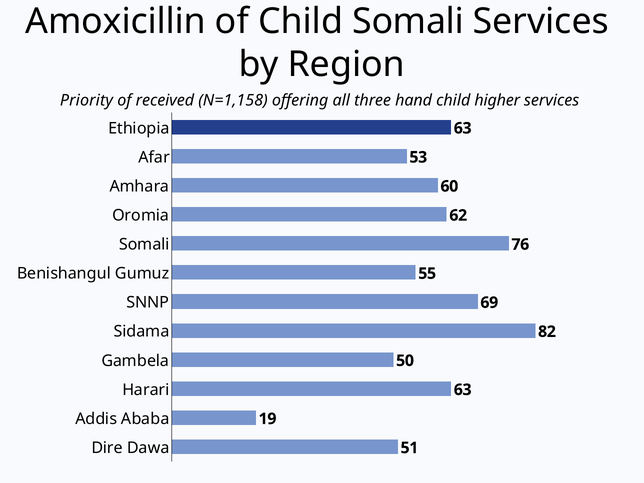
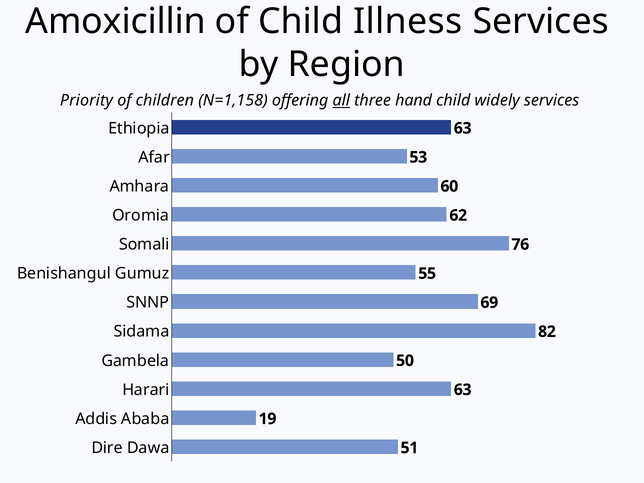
Child Somali: Somali -> Illness
received: received -> children
all underline: none -> present
higher: higher -> widely
